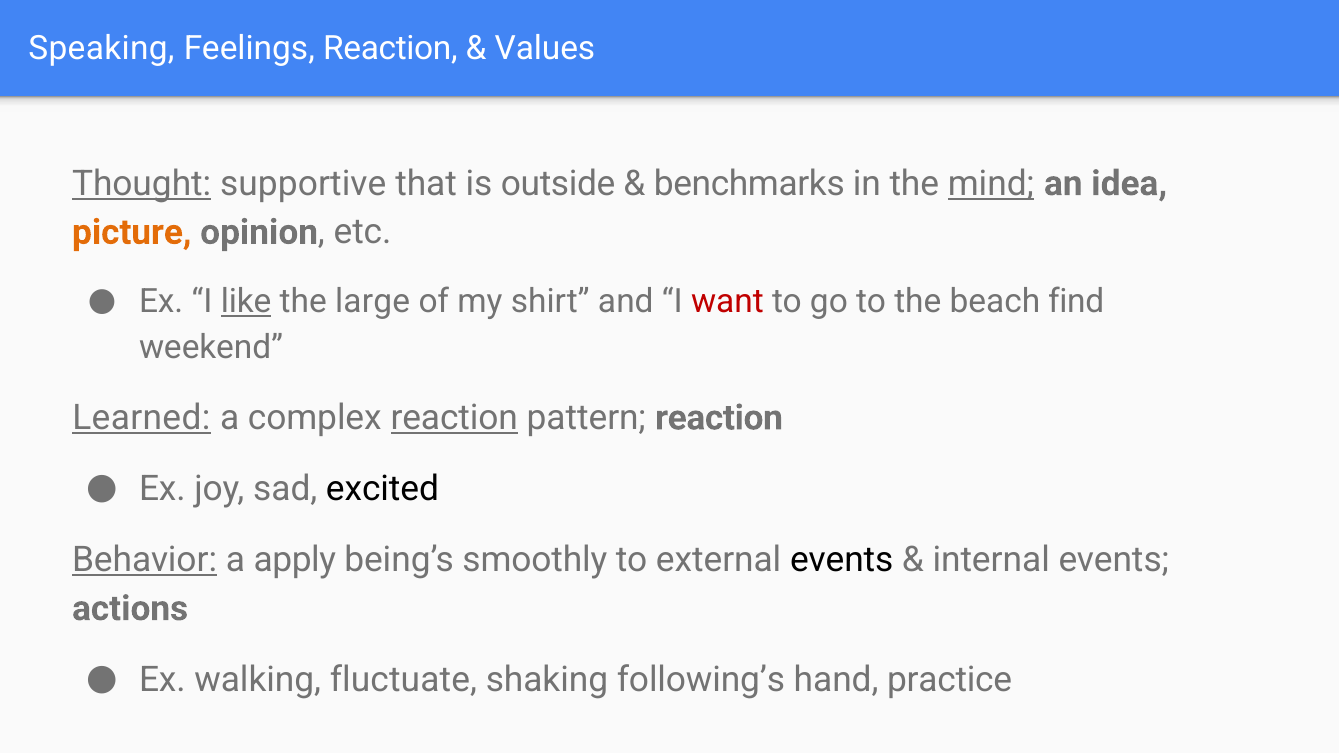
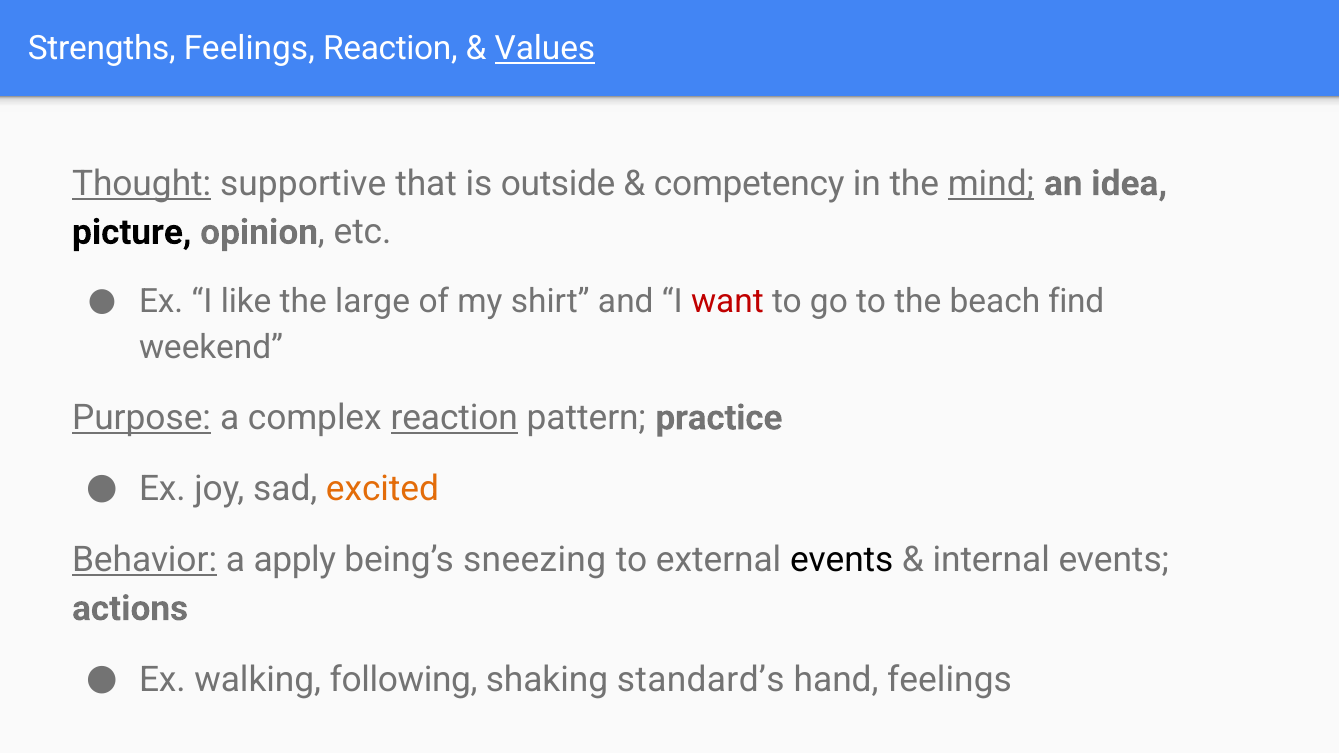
Speaking: Speaking -> Strengths
Values underline: none -> present
benchmarks: benchmarks -> competency
picture colour: orange -> black
like underline: present -> none
Learned: Learned -> Purpose
pattern reaction: reaction -> practice
excited colour: black -> orange
smoothly: smoothly -> sneezing
fluctuate: fluctuate -> following
following’s: following’s -> standard’s
hand practice: practice -> feelings
